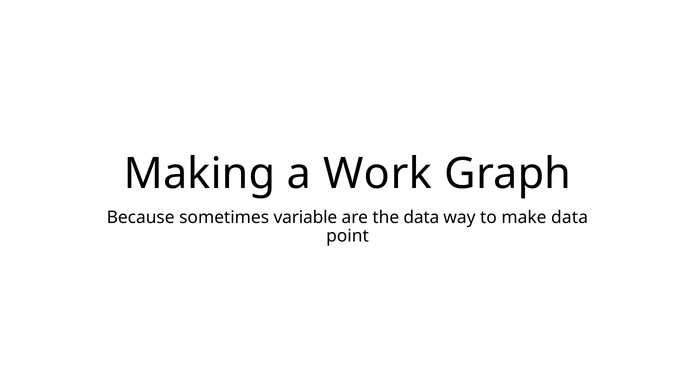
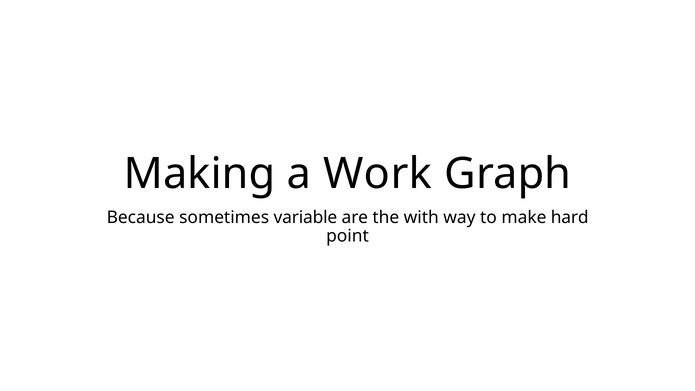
the data: data -> with
make data: data -> hard
